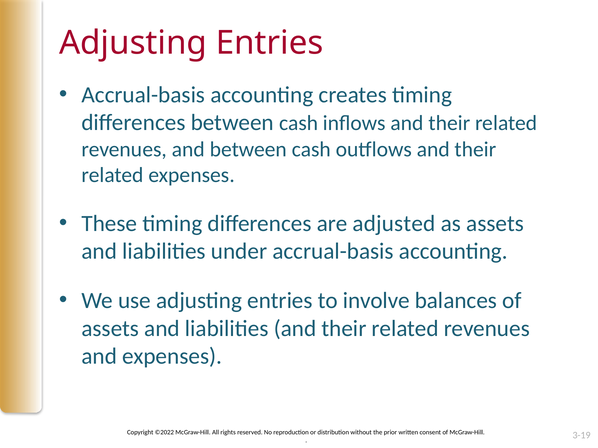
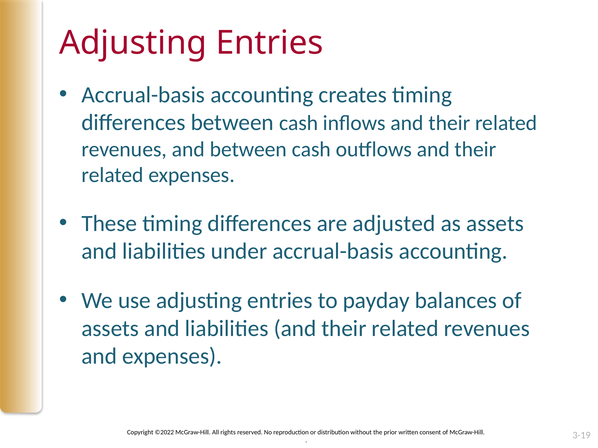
involve: involve -> payday
